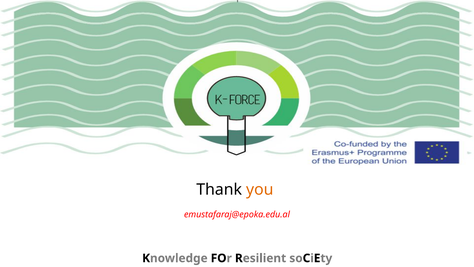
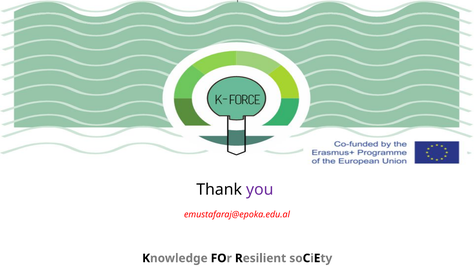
you colour: orange -> purple
